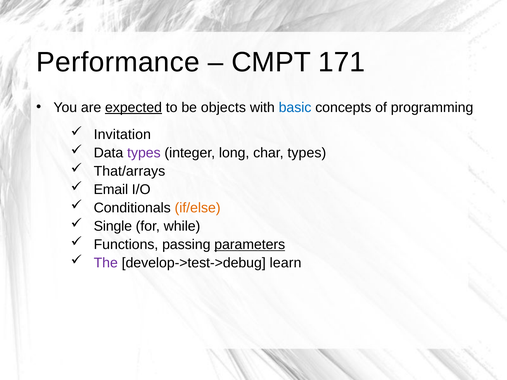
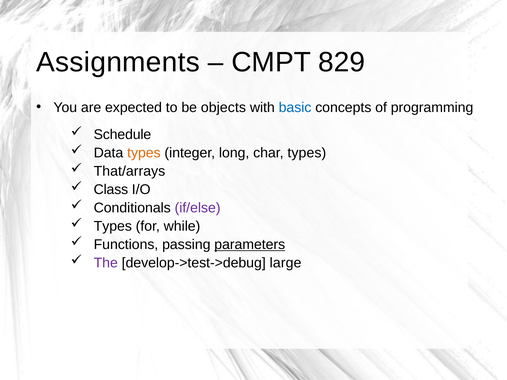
Performance: Performance -> Assignments
171: 171 -> 829
expected underline: present -> none
Invitation: Invitation -> Schedule
types at (144, 153) colour: purple -> orange
Email: Email -> Class
if/else colour: orange -> purple
Single at (113, 226): Single -> Types
learn: learn -> large
